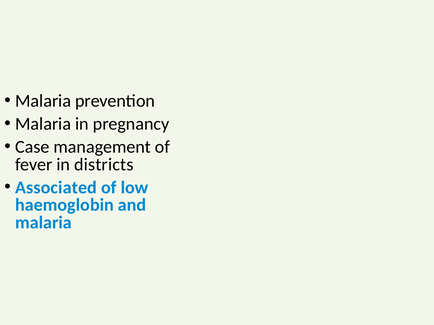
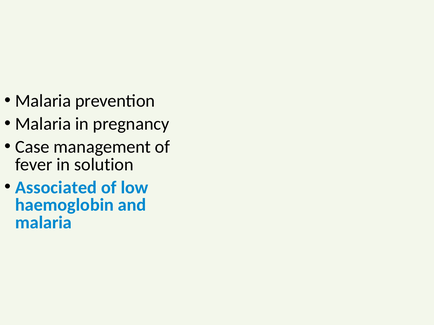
districts: districts -> solution
